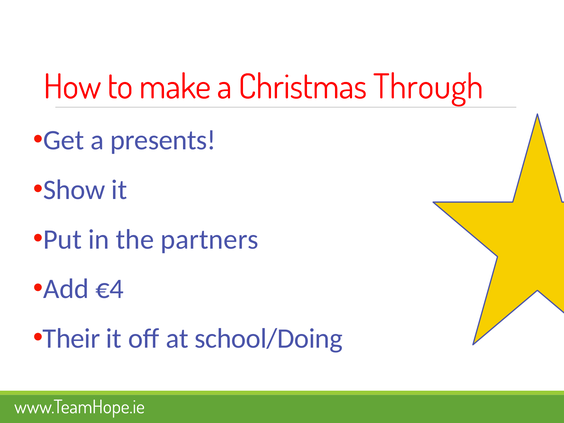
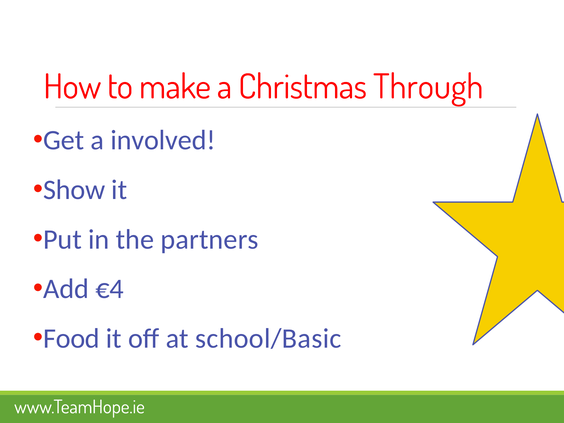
presents: presents -> involved
Their: Their -> Food
school/Doing: school/Doing -> school/Basic
